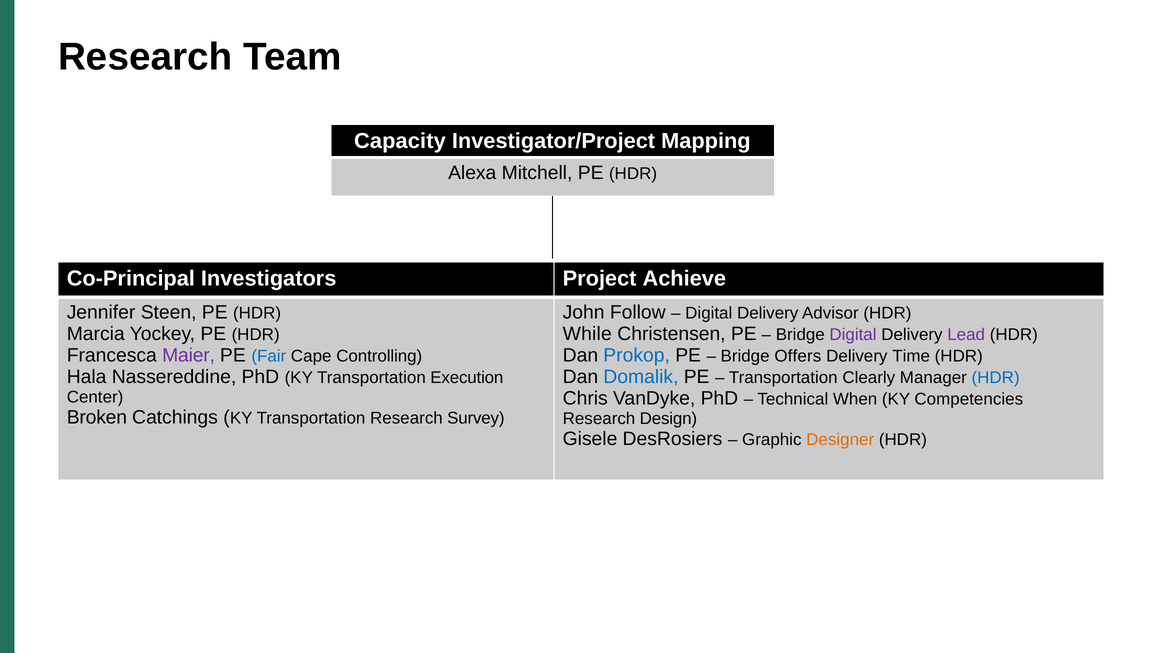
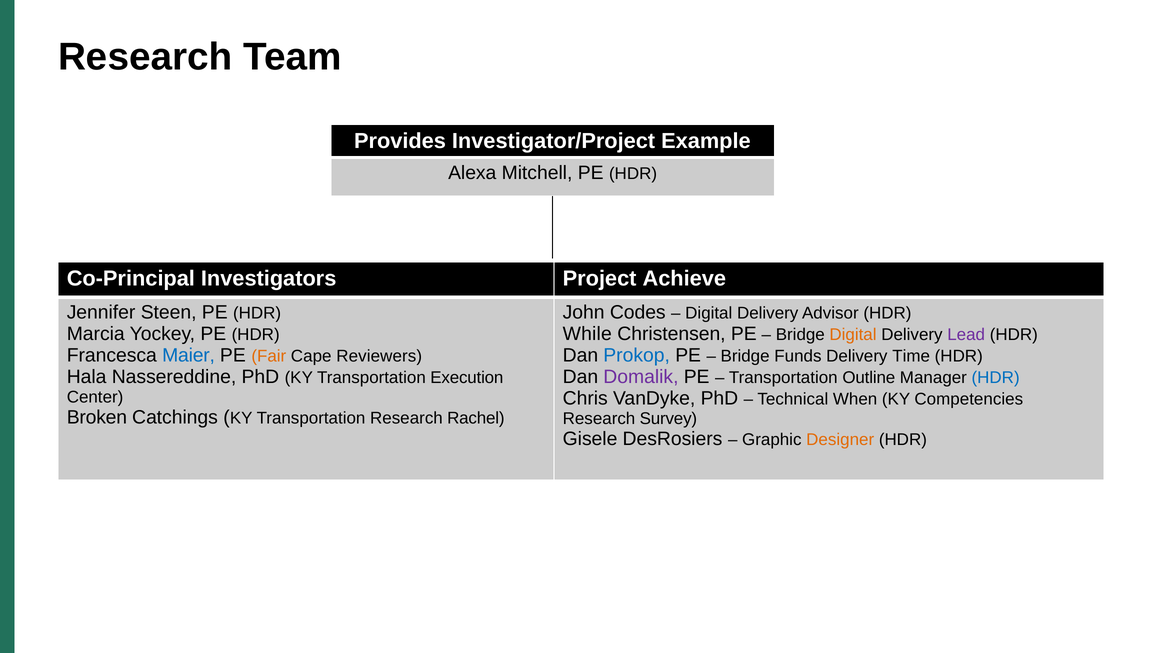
Capacity: Capacity -> Provides
Mapping: Mapping -> Example
Follow: Follow -> Codes
Digital at (853, 335) colour: purple -> orange
Maier colour: purple -> blue
Fair colour: blue -> orange
Controlling: Controlling -> Reviewers
Offers: Offers -> Funds
Domalik colour: blue -> purple
Clearly: Clearly -> Outline
Survey: Survey -> Rachel
Design: Design -> Survey
